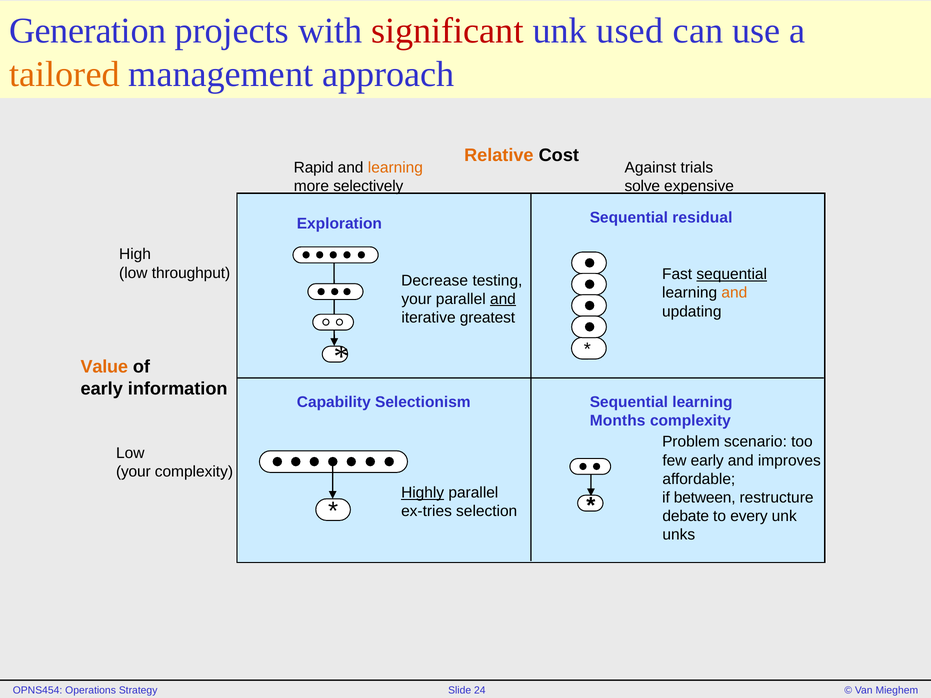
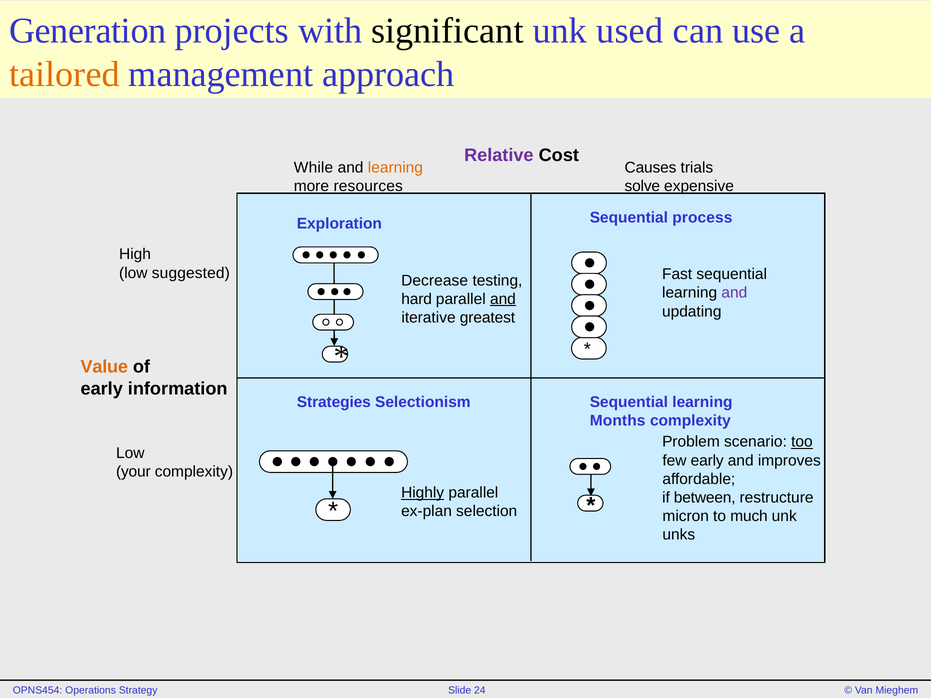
significant colour: red -> black
Relative colour: orange -> purple
Rapid: Rapid -> While
Against: Against -> Causes
selectively: selectively -> resources
residual: residual -> process
throughput: throughput -> suggested
sequential at (732, 274) underline: present -> none
and at (734, 293) colour: orange -> purple
your at (417, 299): your -> hard
Capability: Capability -> Strategies
too underline: none -> present
ex-tries: ex-tries -> ex-plan
debate: debate -> micron
every: every -> much
